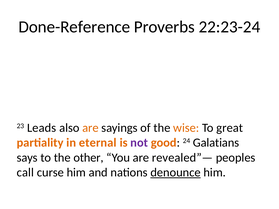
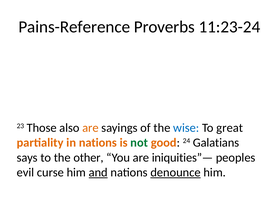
Done-Reference: Done-Reference -> Pains-Reference
22:23-24: 22:23-24 -> 11:23-24
Leads: Leads -> Those
wise colour: orange -> blue
in eternal: eternal -> nations
not colour: purple -> green
revealed”—: revealed”— -> iniquities”—
call: call -> evil
and underline: none -> present
